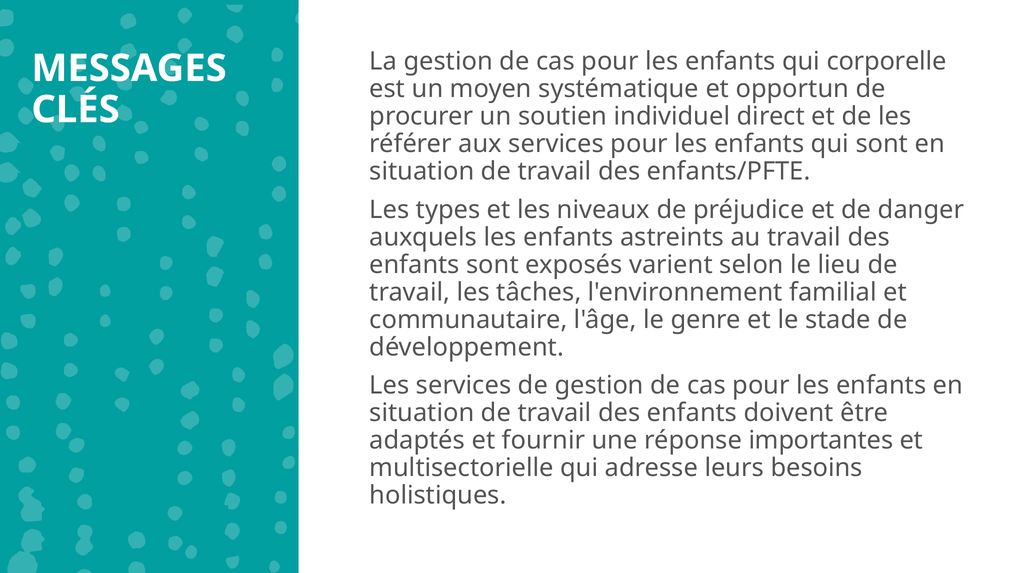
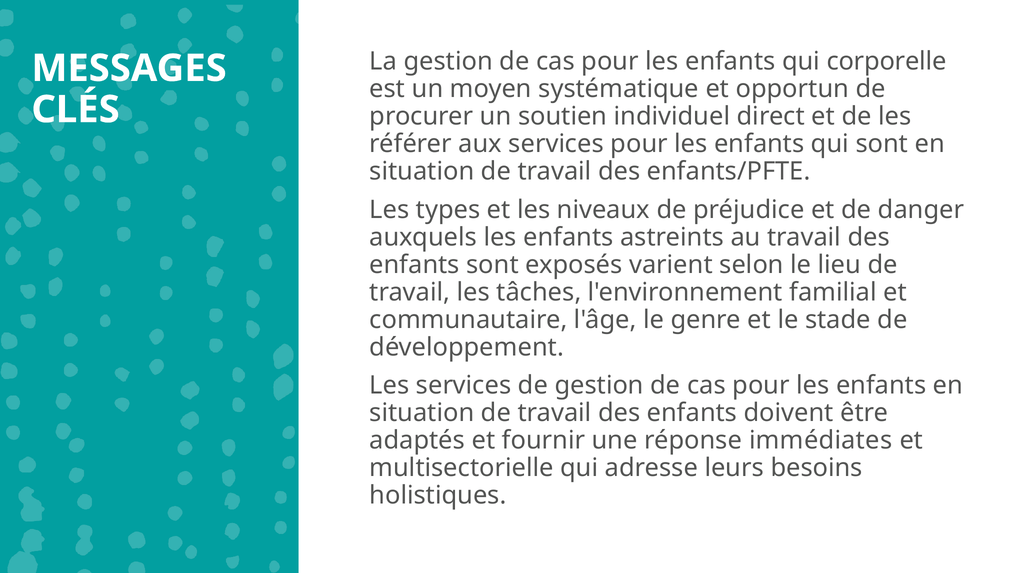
importantes: importantes -> immédiates
